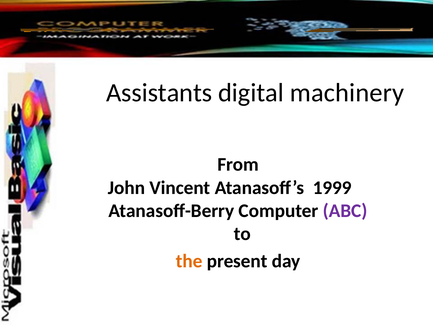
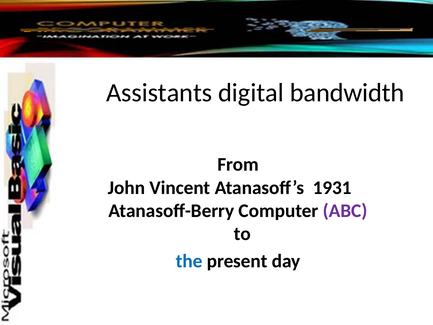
machinery: machinery -> bandwidth
1999: 1999 -> 1931
the colour: orange -> blue
